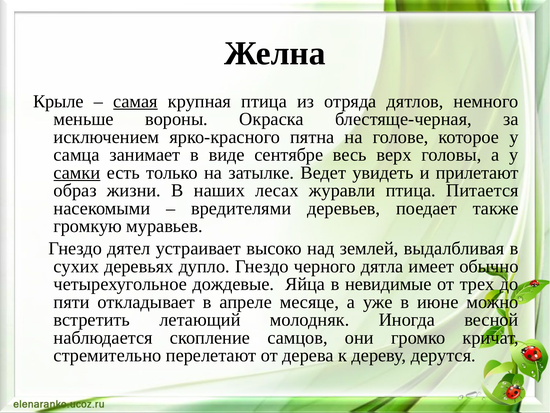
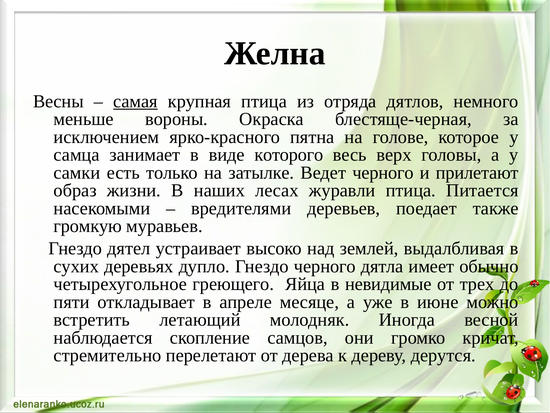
Крыле: Крыле -> Весны
сентябре: сентябре -> которого
самки underline: present -> none
Ведет увидеть: увидеть -> черного
дождевые: дождевые -> греющего
